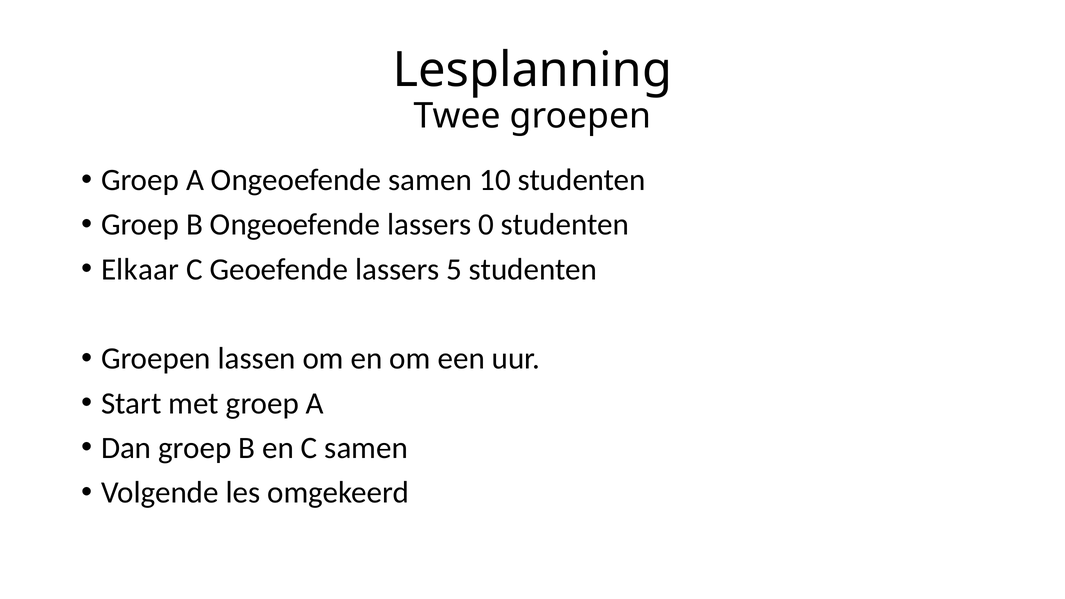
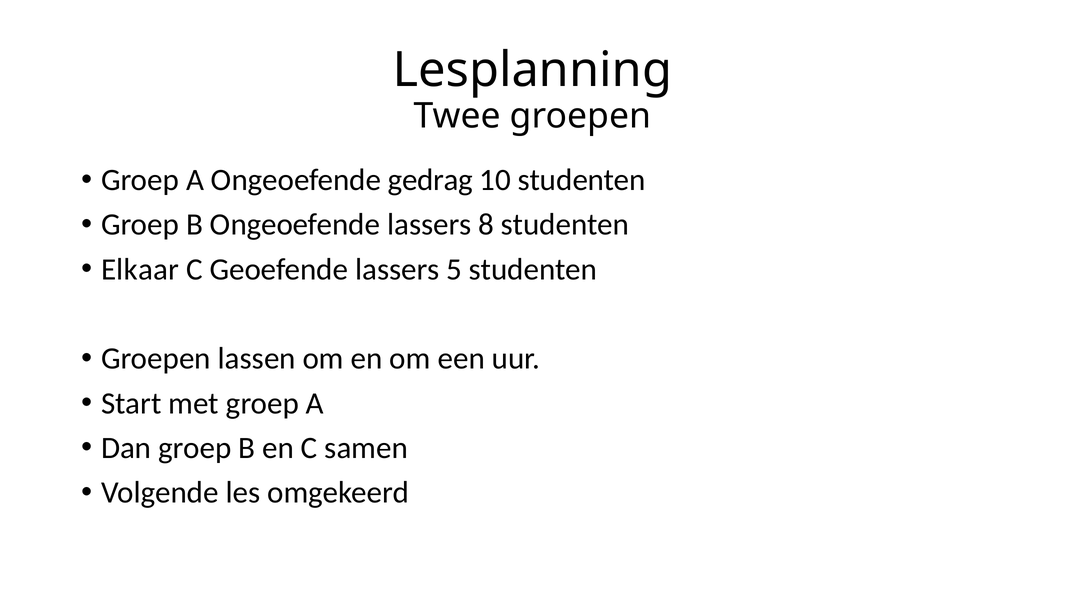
Ongeoefende samen: samen -> gedrag
0: 0 -> 8
